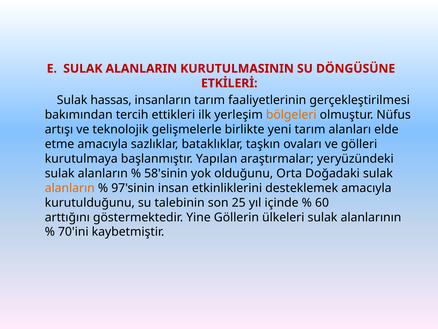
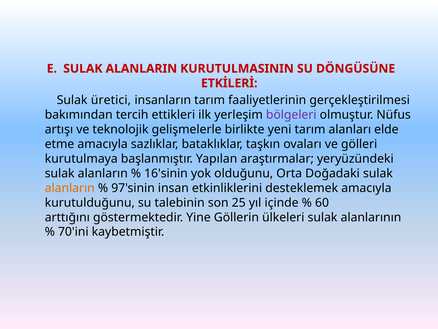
hassas: hassas -> üretici
bölgeleri colour: orange -> purple
58'sinin: 58'sinin -> 16'sinin
